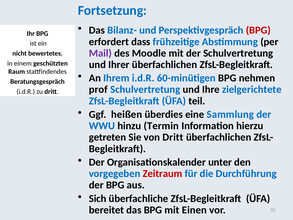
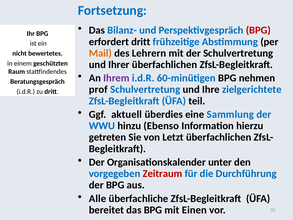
erfordert dass: dass -> dritt
Mail colour: purple -> orange
Moodle: Moodle -> Lehrern
Ihrem colour: blue -> purple
heißen: heißen -> aktuell
Termin: Termin -> Ebenso
von Dritt: Dritt -> Letzt
Sich: Sich -> Alle
